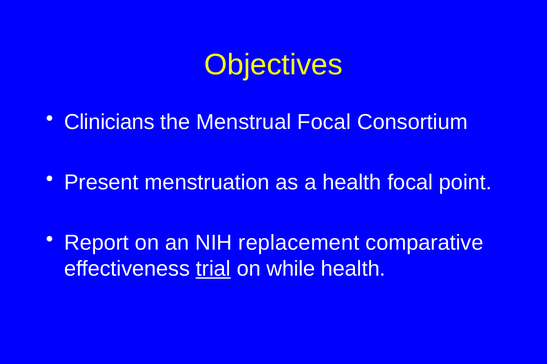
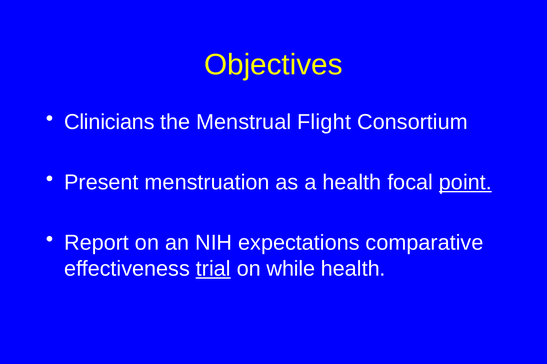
Menstrual Focal: Focal -> Flight
point underline: none -> present
replacement: replacement -> expectations
